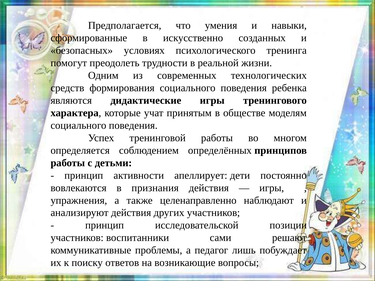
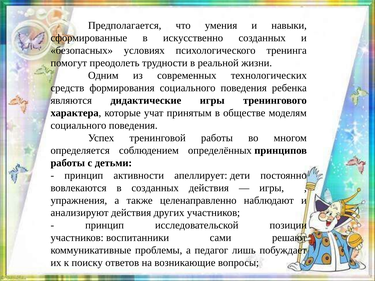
в признания: признания -> созданных
